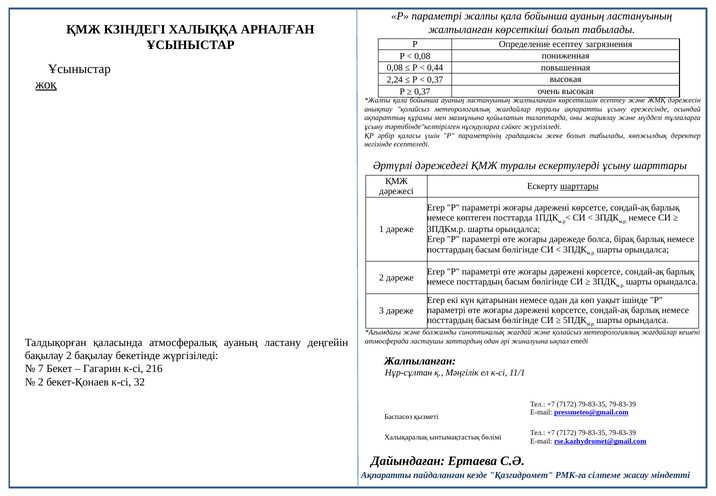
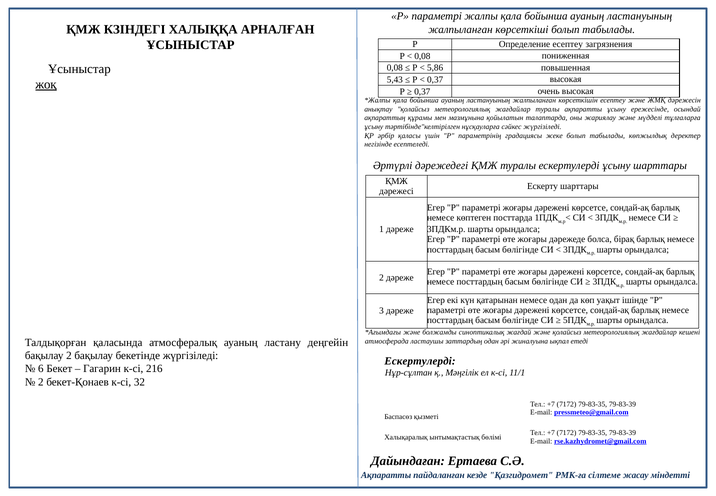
0,44: 0,44 -> 5,86
2,24: 2,24 -> 5,43
шарттары at (579, 186) underline: present -> none
Жалпыланған at (420, 361): Жалпыланған -> Ескертулерді
7: 7 -> 6
